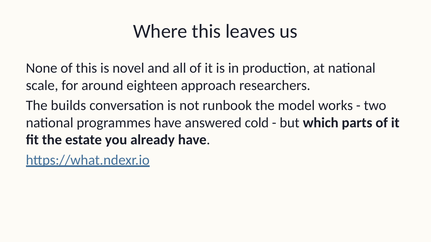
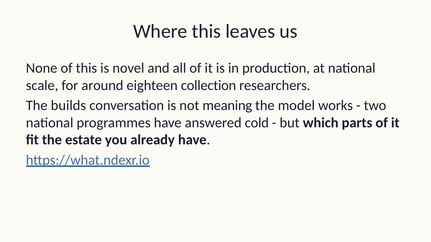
approach: approach -> collection
runbook: runbook -> meaning
